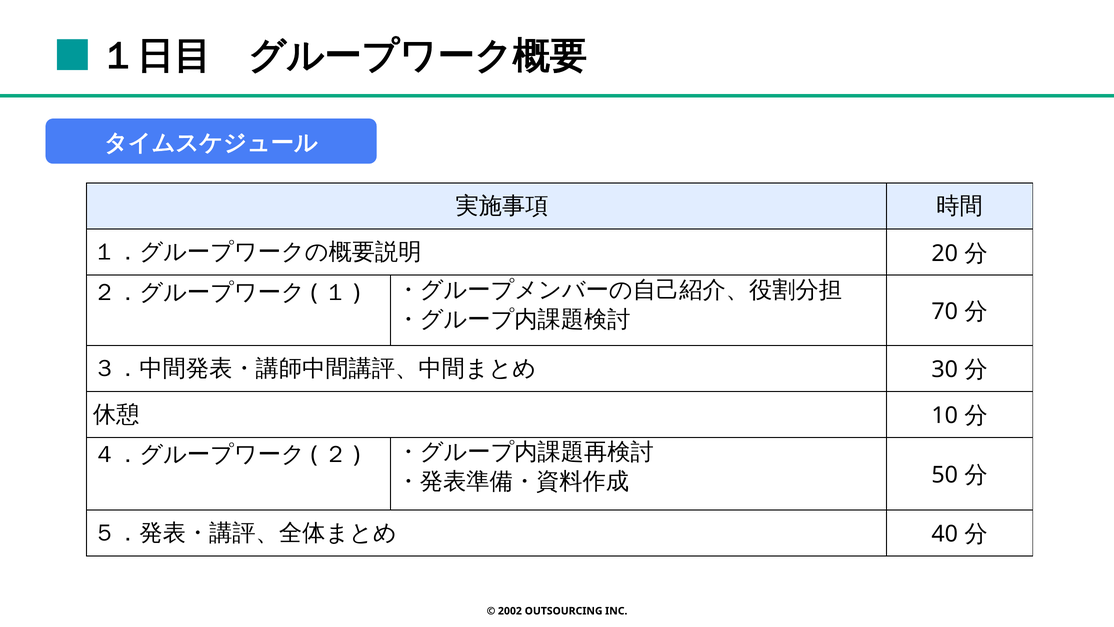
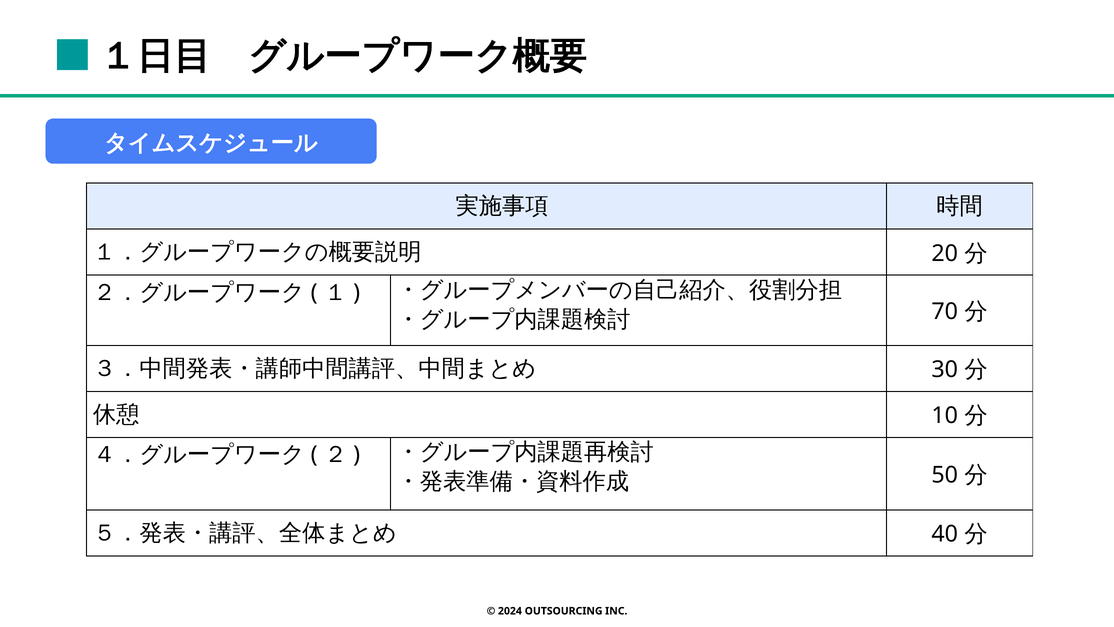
2002: 2002 -> 2024
